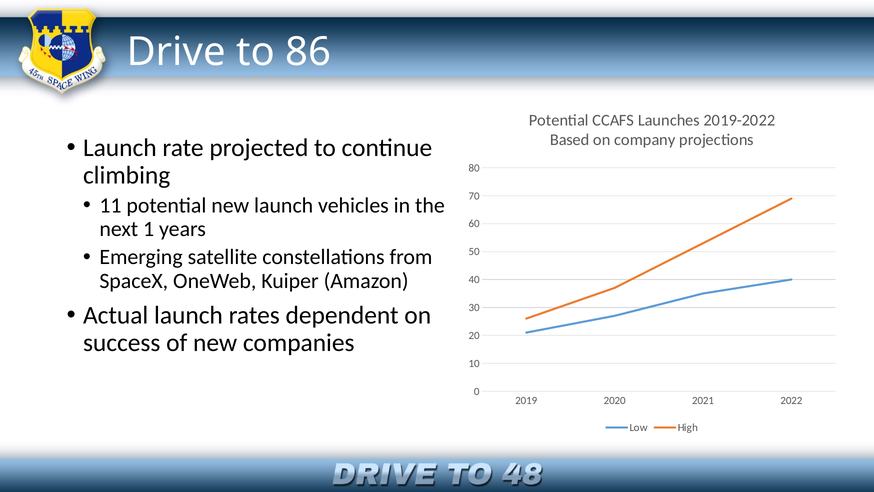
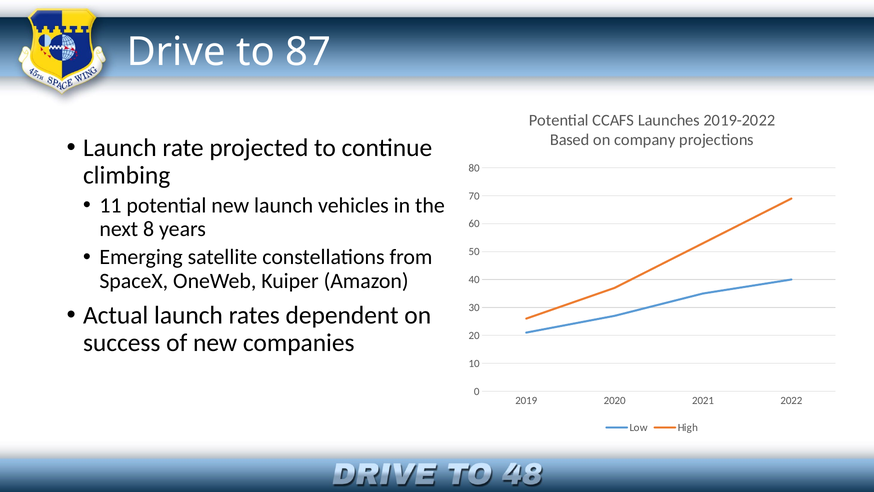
86: 86 -> 87
1: 1 -> 8
